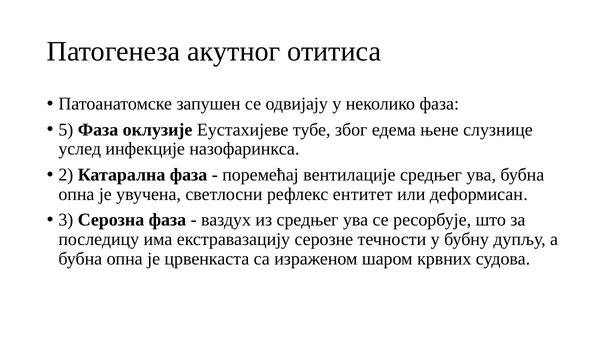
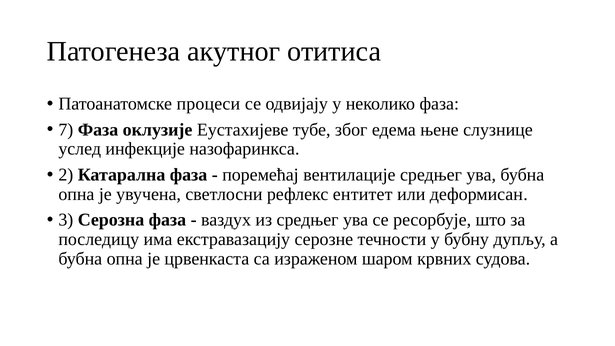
запушен: запушен -> процеси
5: 5 -> 7
